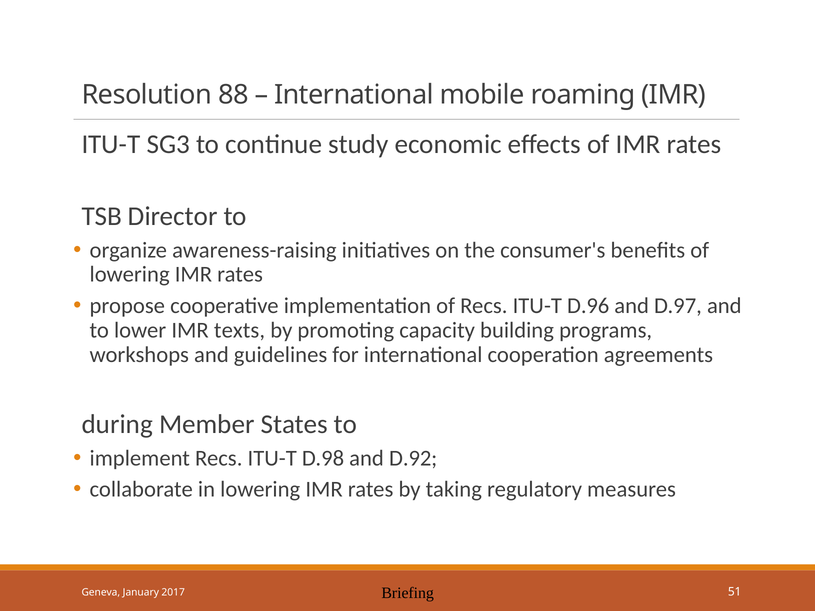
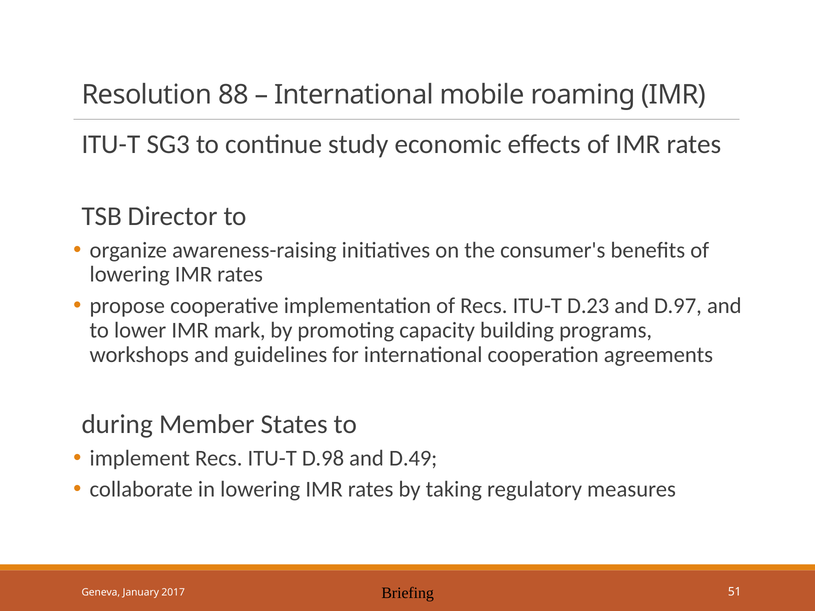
D.96: D.96 -> D.23
texts: texts -> mark
D.92: D.92 -> D.49
